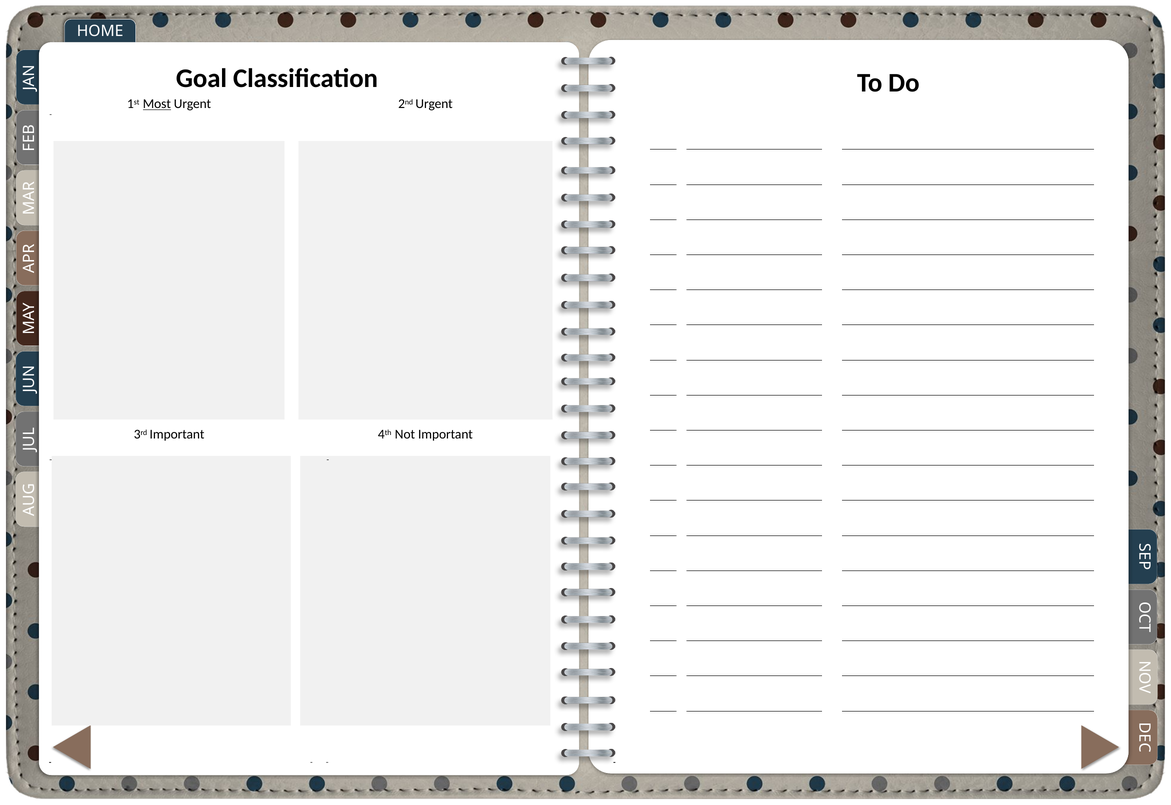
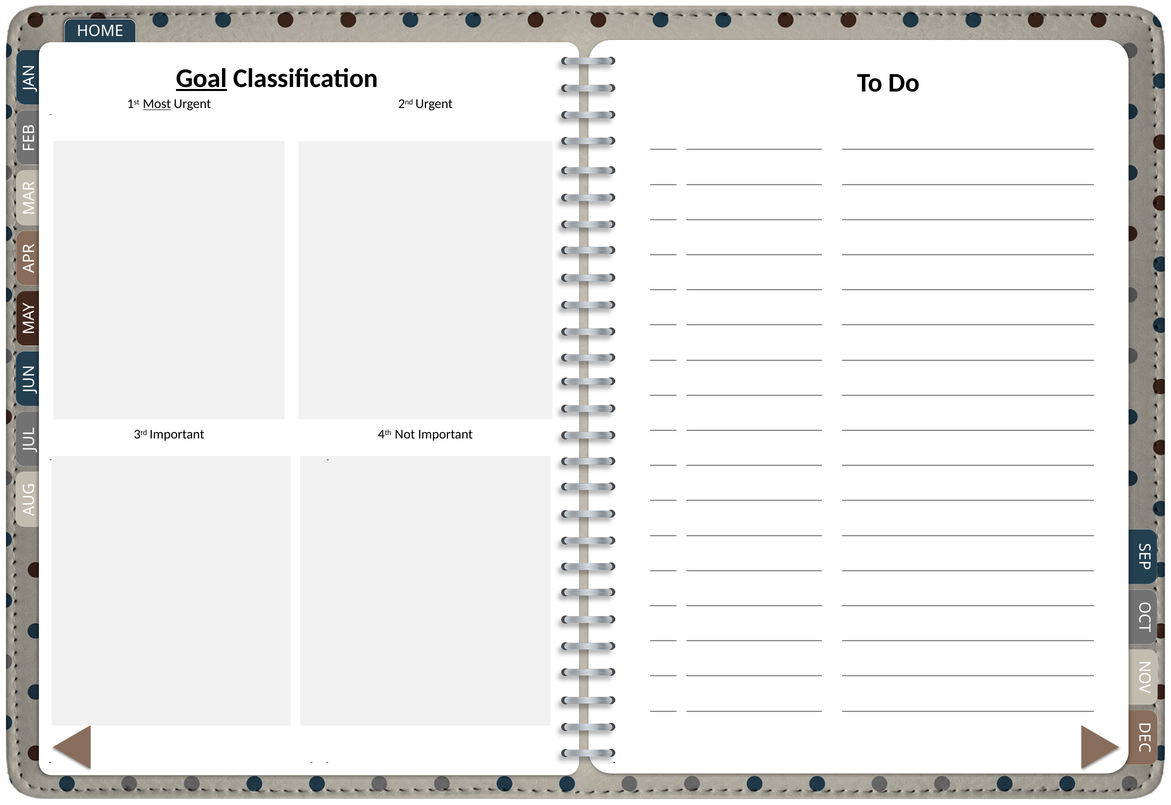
Goal underline: none -> present
